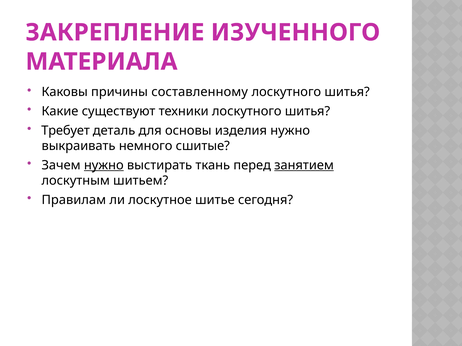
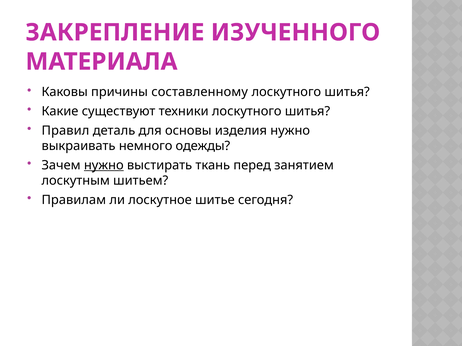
Требует: Требует -> Правил
сшитые: сшитые -> одежды
занятием underline: present -> none
